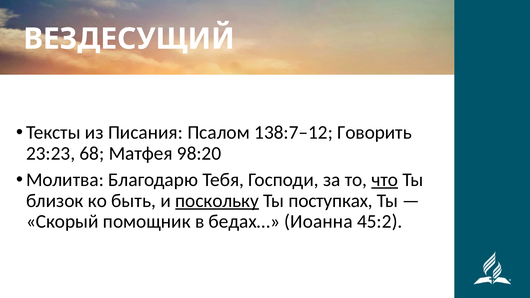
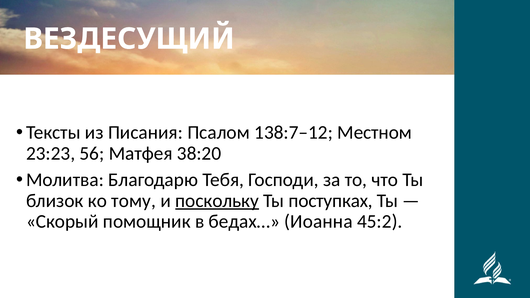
Говорить: Говорить -> Местном
68: 68 -> 56
98:20: 98:20 -> 38:20
что underline: present -> none
быть: быть -> тому
